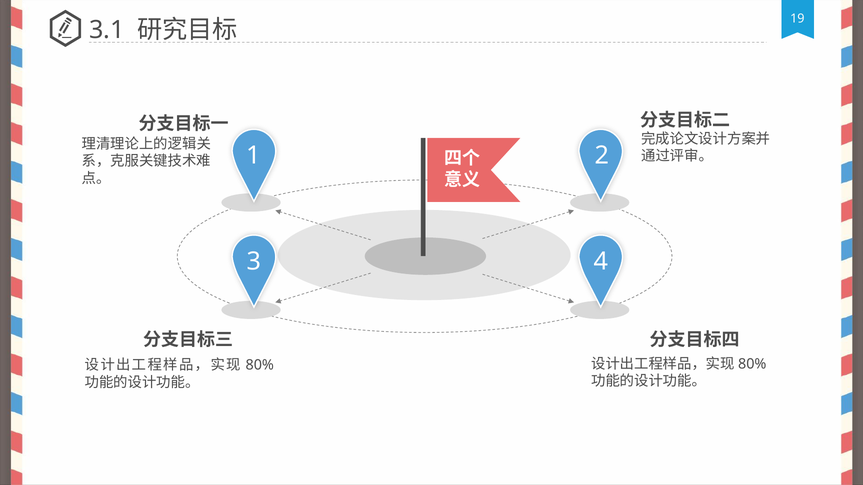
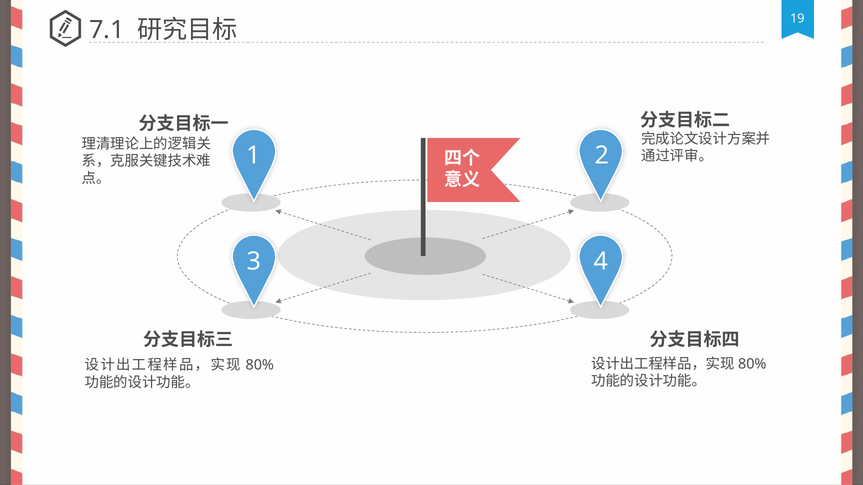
3.1: 3.1 -> 7.1
